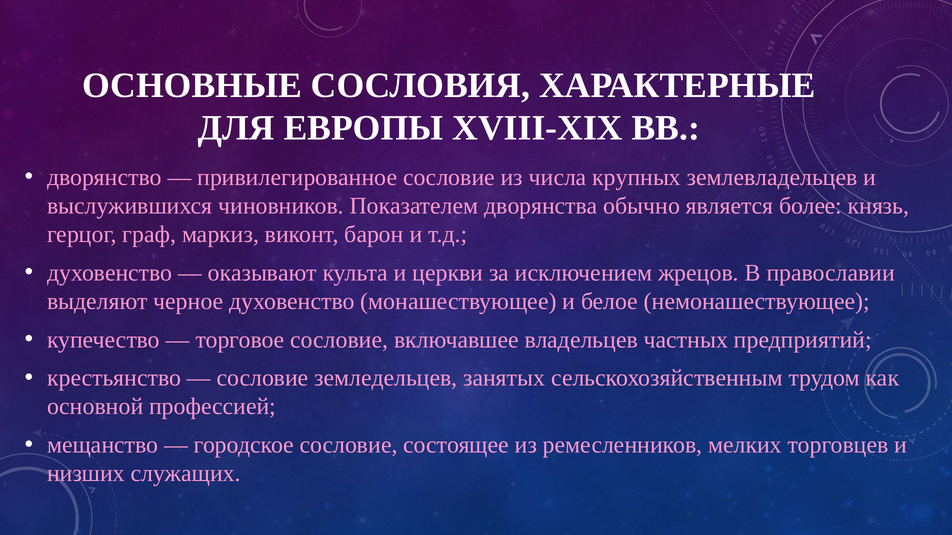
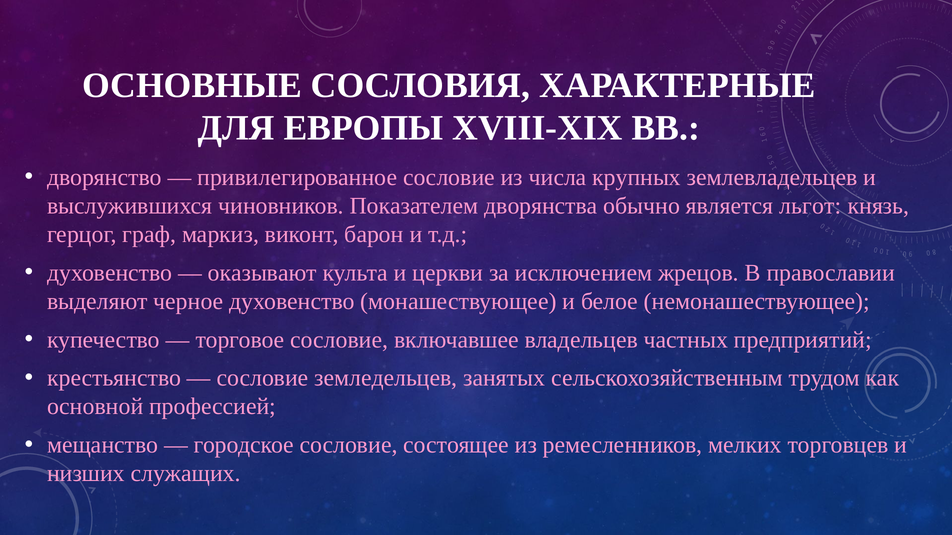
более: более -> льгот
